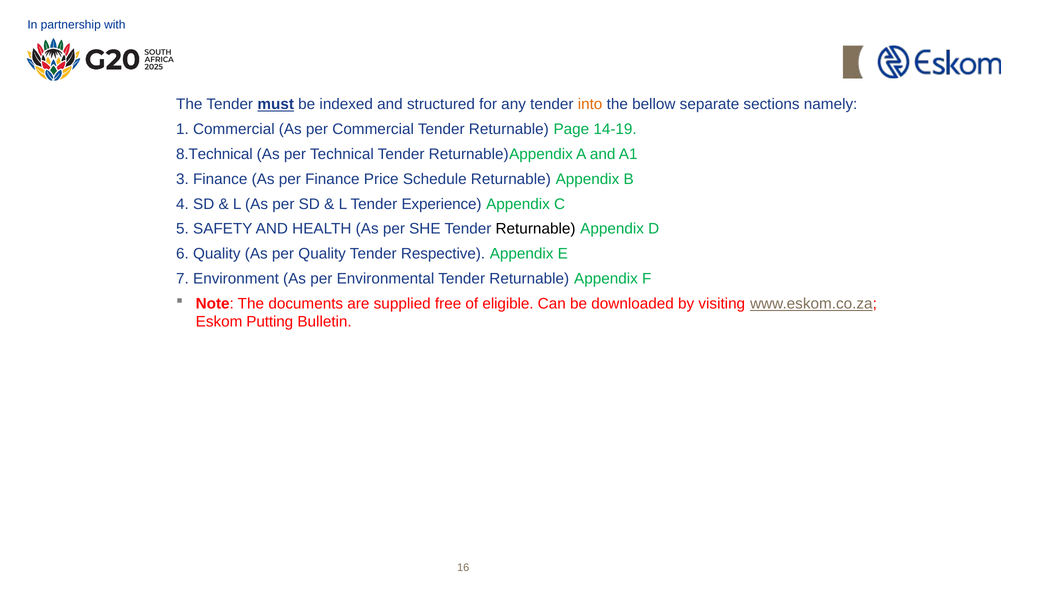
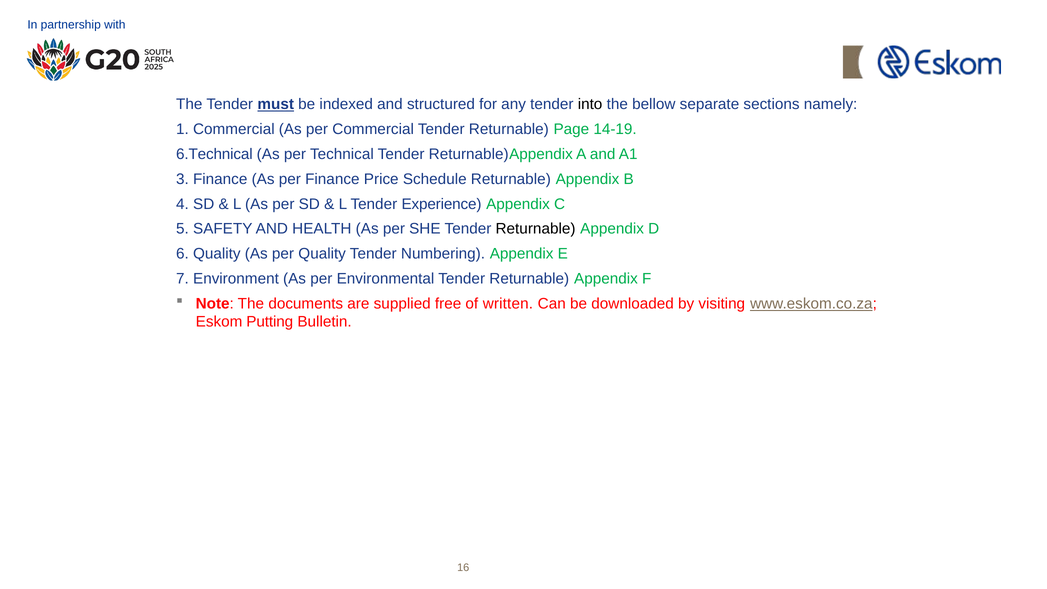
into colour: orange -> black
8.Technical: 8.Technical -> 6.Technical
Respective: Respective -> Numbering
eligible: eligible -> written
